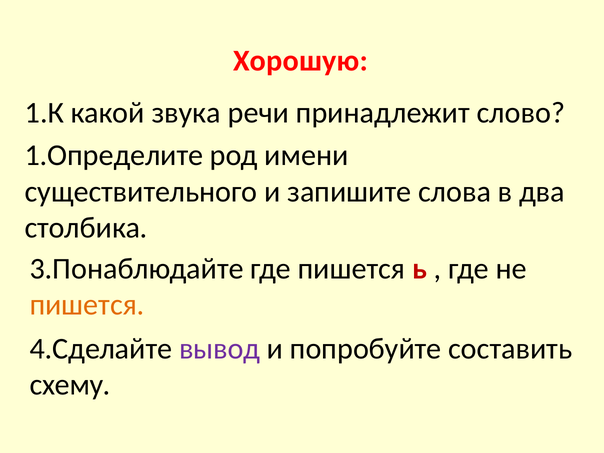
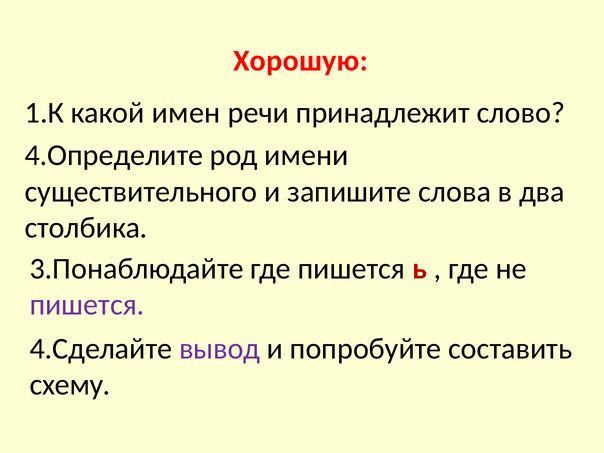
звука: звука -> имен
1.Определите: 1.Определите -> 4.Определите
пишется at (87, 305) colour: orange -> purple
